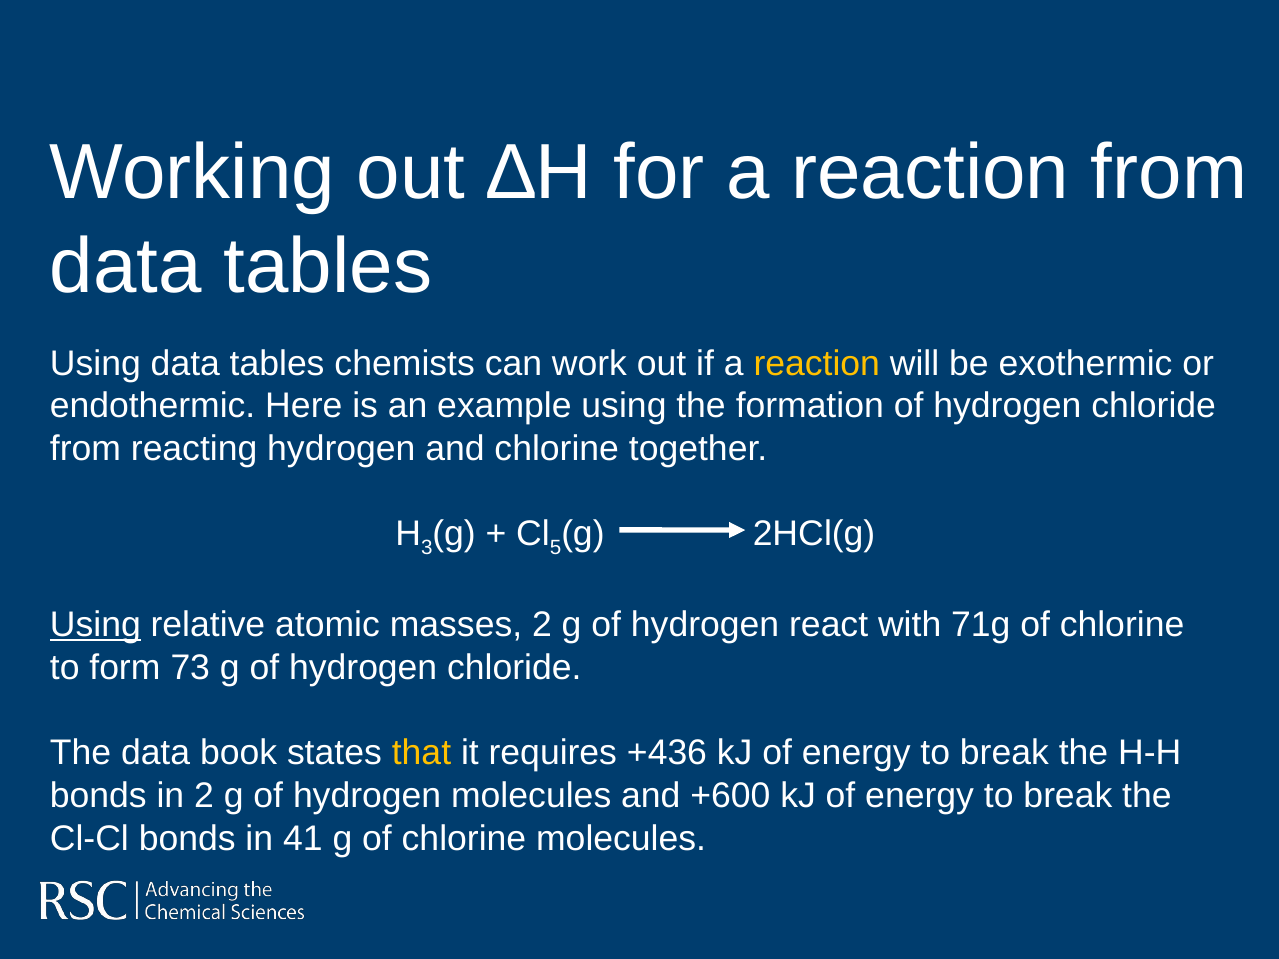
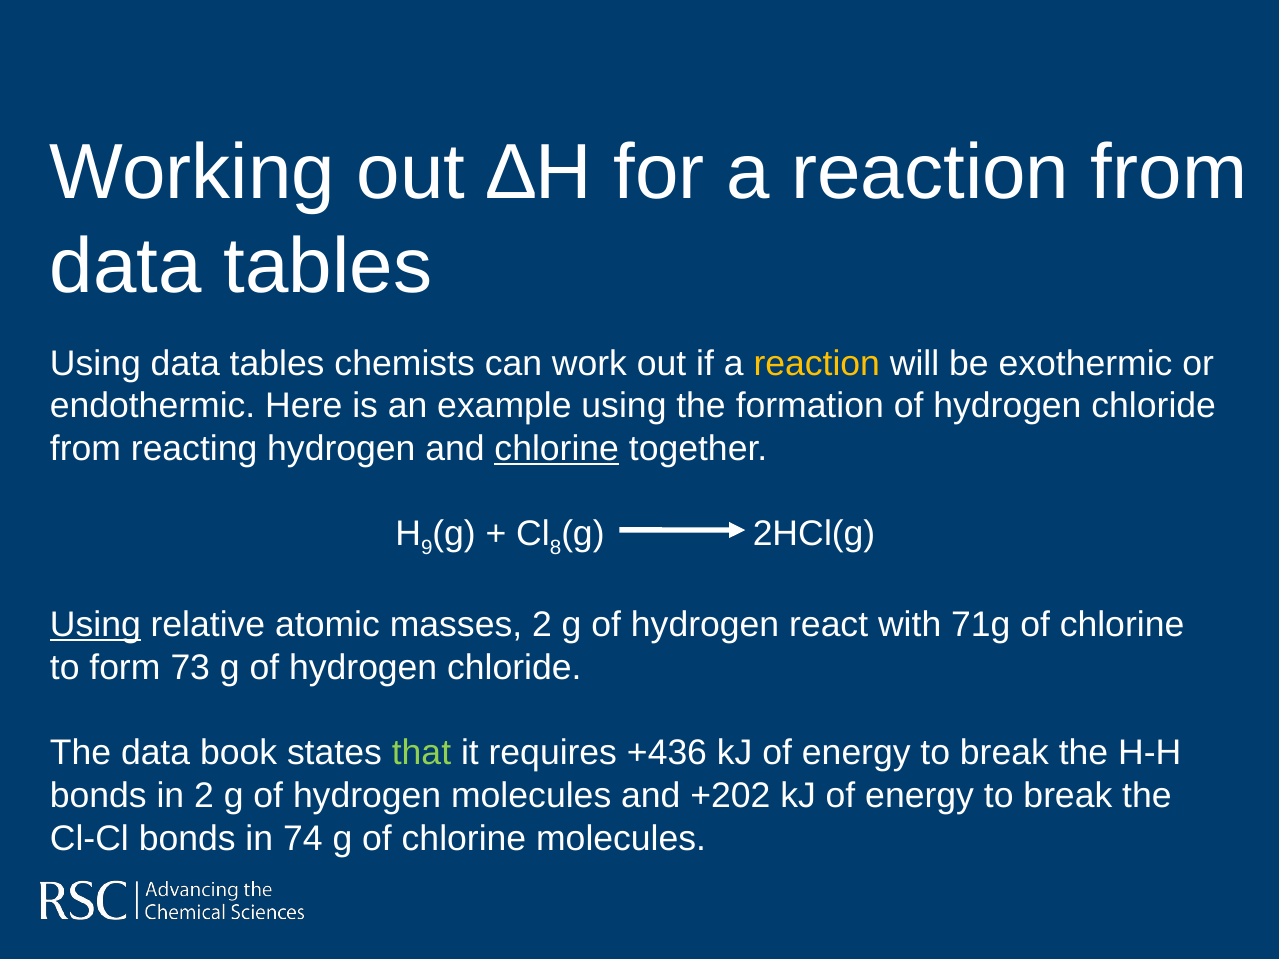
chlorine at (557, 449) underline: none -> present
3: 3 -> 9
5: 5 -> 8
that colour: yellow -> light green
+600: +600 -> +202
41: 41 -> 74
